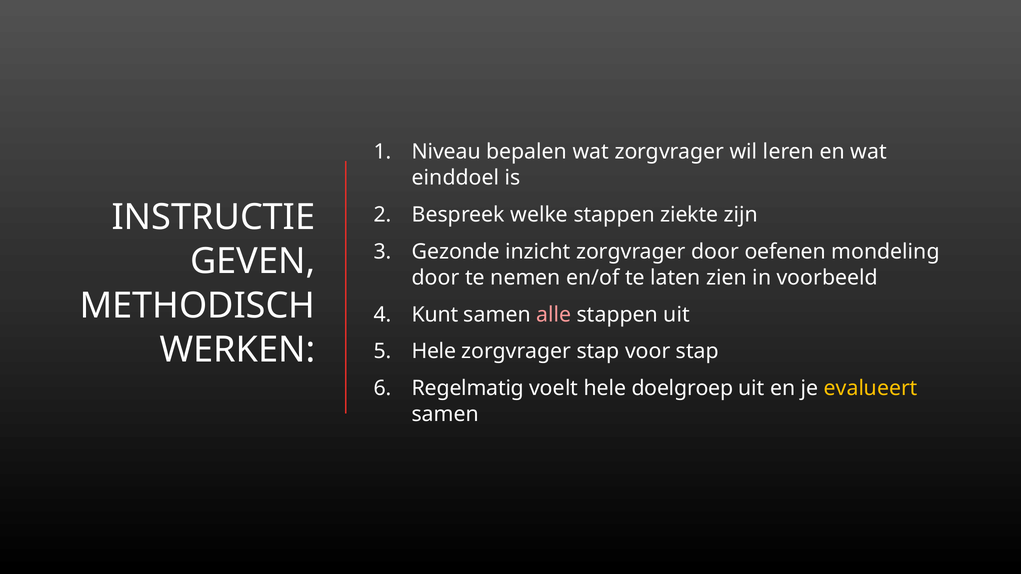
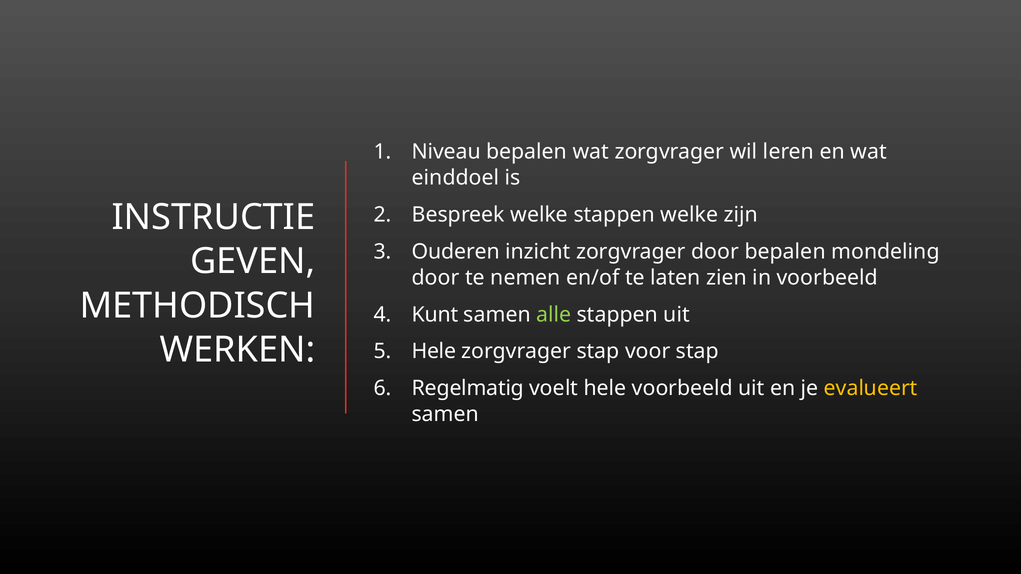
stappen ziekte: ziekte -> welke
Gezonde: Gezonde -> Ouderen
door oefenen: oefenen -> bepalen
alle colour: pink -> light green
hele doelgroep: doelgroep -> voorbeeld
